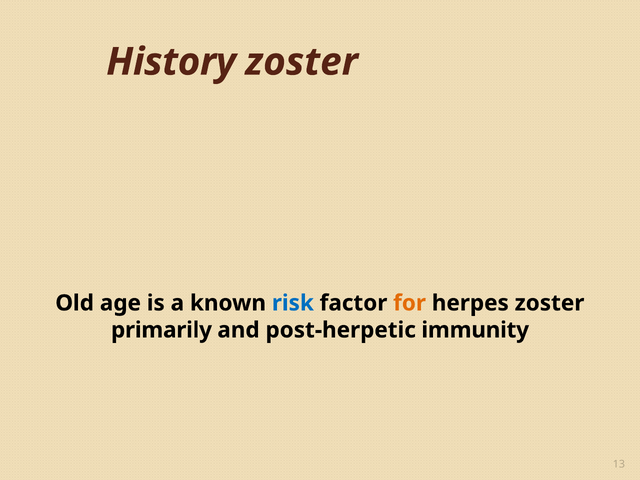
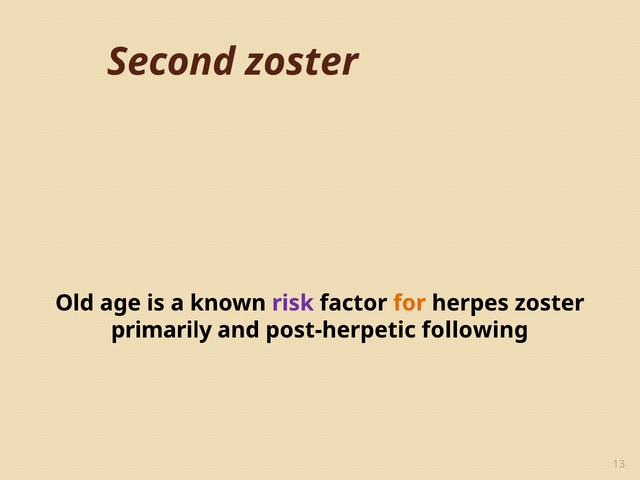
History: History -> Second
risk colour: blue -> purple
immunity: immunity -> following
